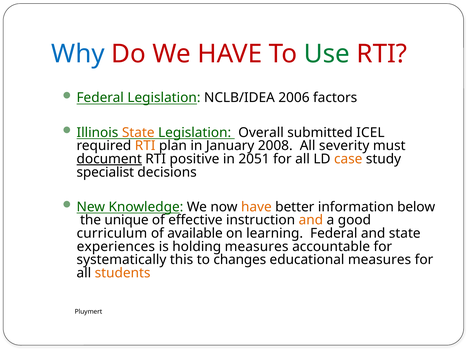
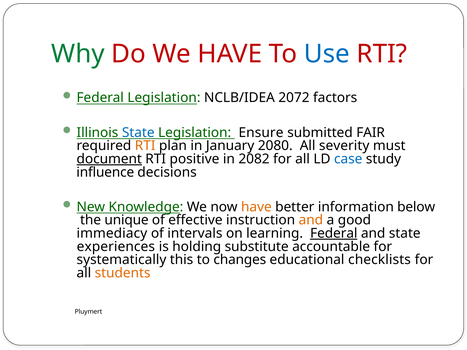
Why colour: blue -> green
Use colour: green -> blue
2006: 2006 -> 2072
State at (138, 133) colour: orange -> blue
Overall: Overall -> Ensure
ICEL: ICEL -> FAIR
2008: 2008 -> 2080
2051: 2051 -> 2082
case colour: orange -> blue
specialist: specialist -> influence
curriculum: curriculum -> immediacy
available: available -> intervals
Federal at (334, 234) underline: none -> present
holding measures: measures -> substitute
educational measures: measures -> checklists
